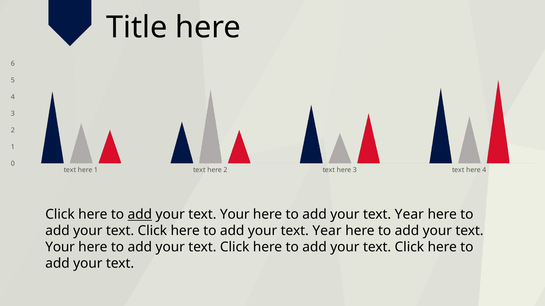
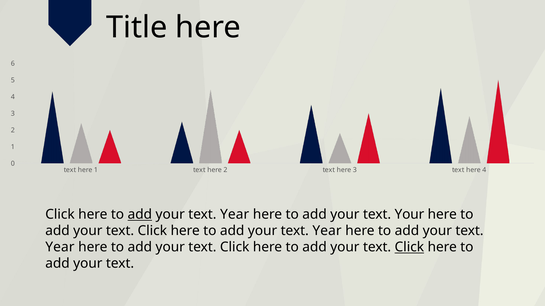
Your at (235, 215): Your -> Year
Year at (409, 215): Year -> Your
Your at (60, 248): Your -> Year
Click at (409, 248) underline: none -> present
